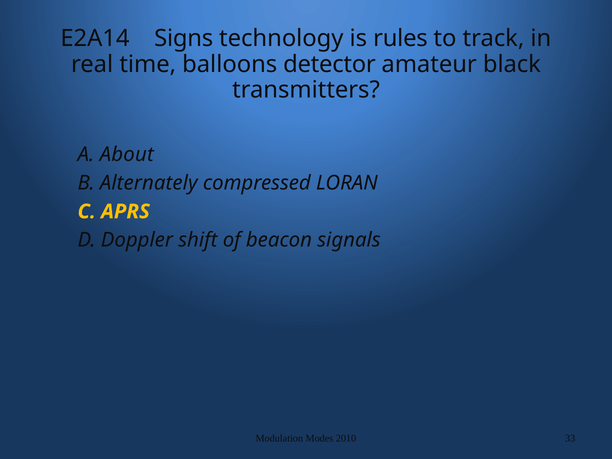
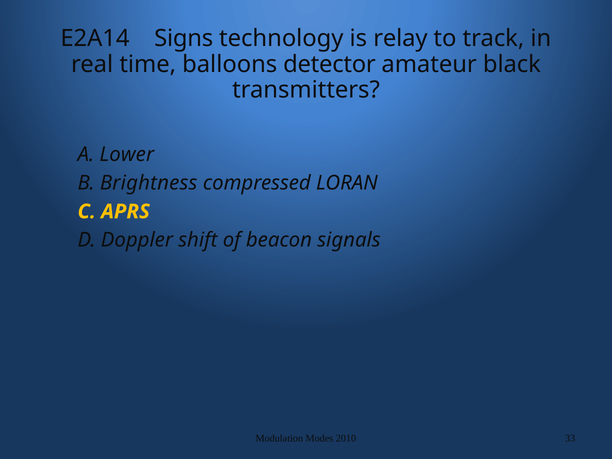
rules: rules -> relay
About: About -> Lower
Alternately: Alternately -> Brightness
